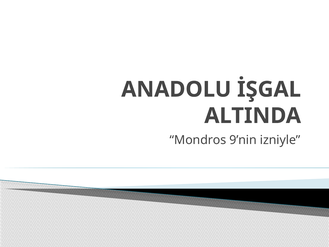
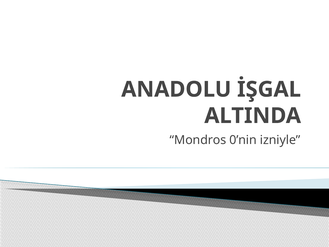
9’nin: 9’nin -> 0’nin
